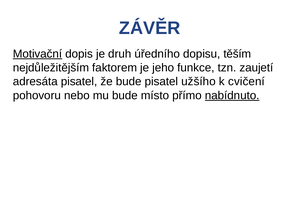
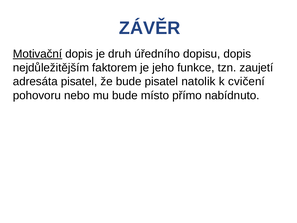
dopisu těším: těším -> dopis
užšího: užšího -> natolik
nabídnuto underline: present -> none
